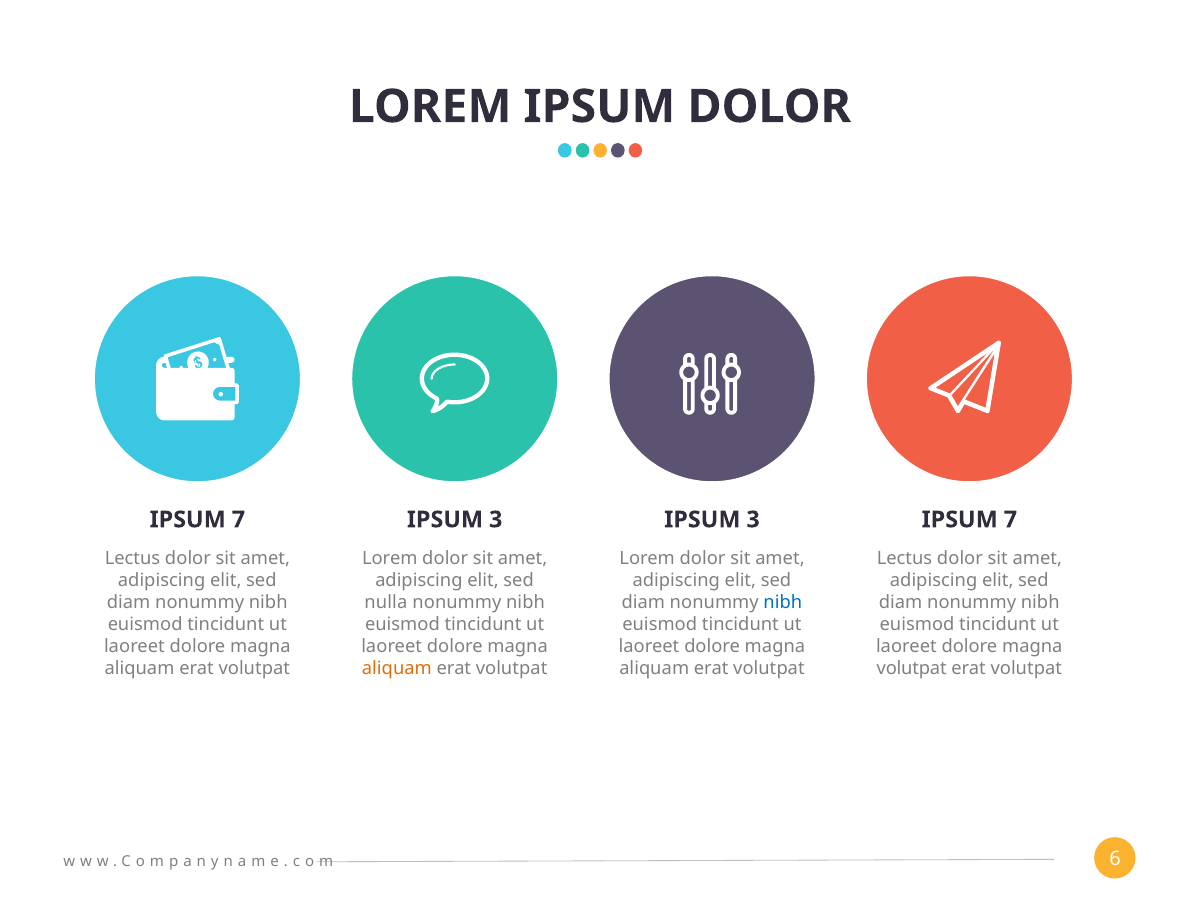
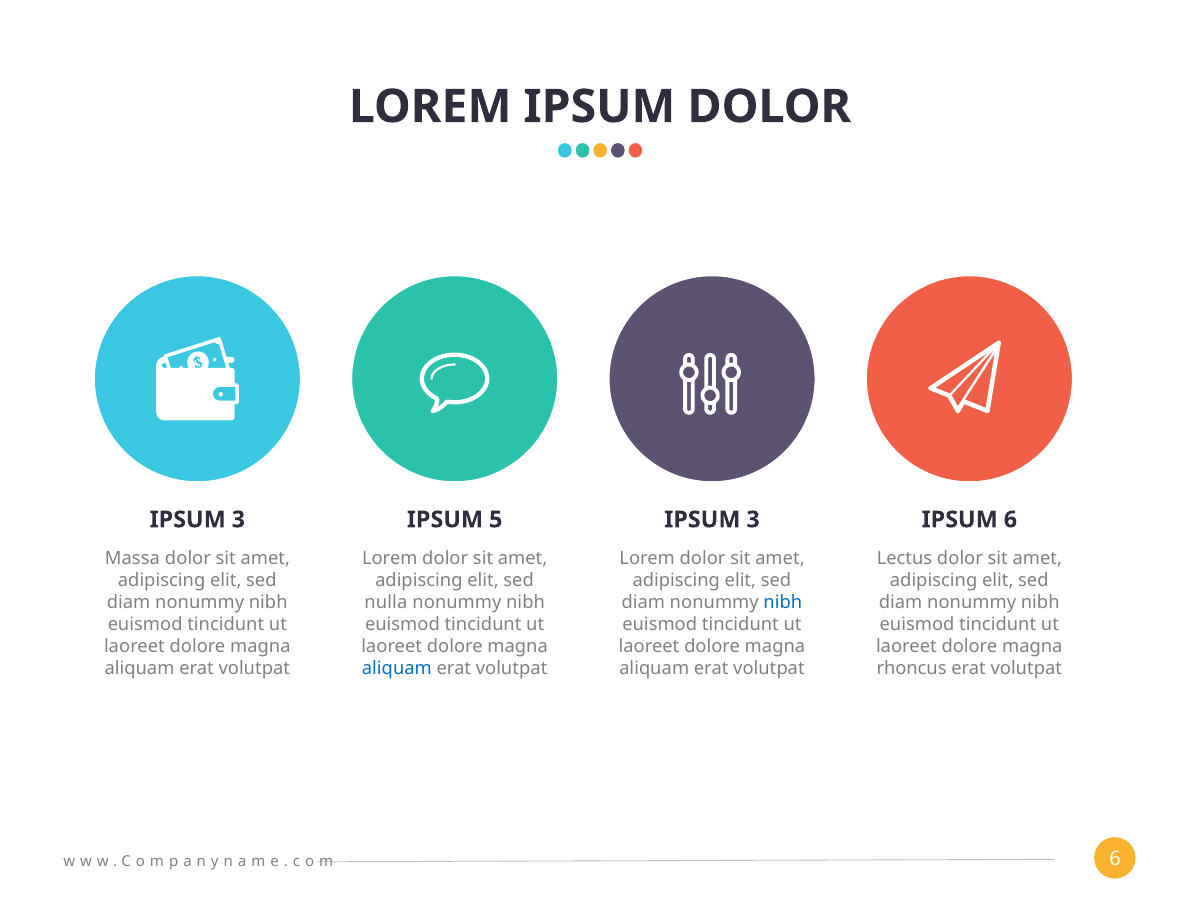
7 at (238, 520): 7 -> 3
3 at (496, 520): 3 -> 5
7 at (1010, 520): 7 -> 6
Lectus at (132, 558): Lectus -> Massa
aliquam at (397, 669) colour: orange -> blue
volutpat at (912, 669): volutpat -> rhoncus
